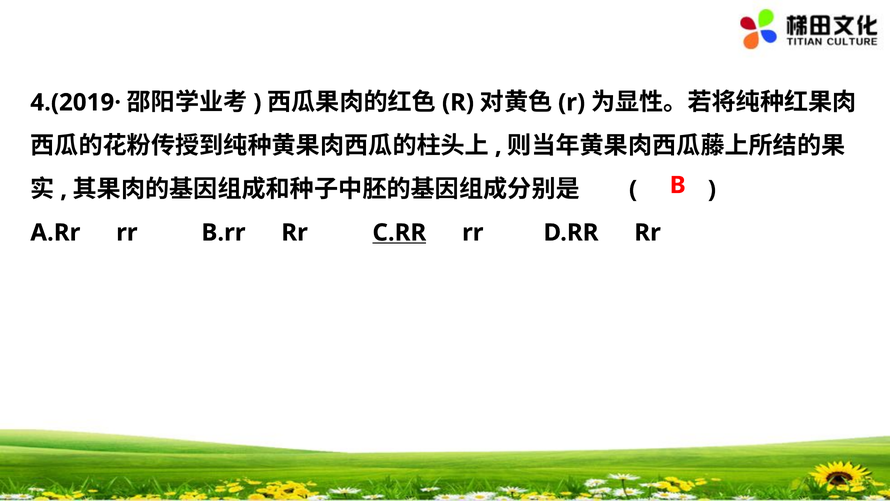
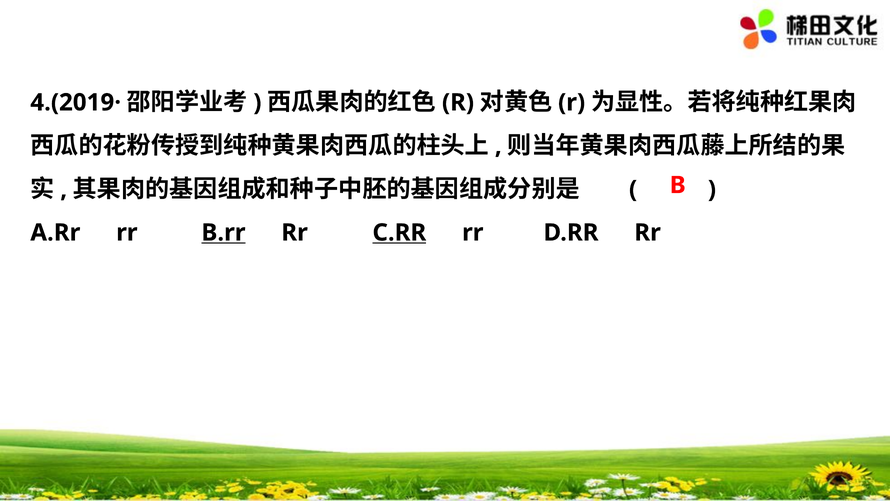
B.rr underline: none -> present
